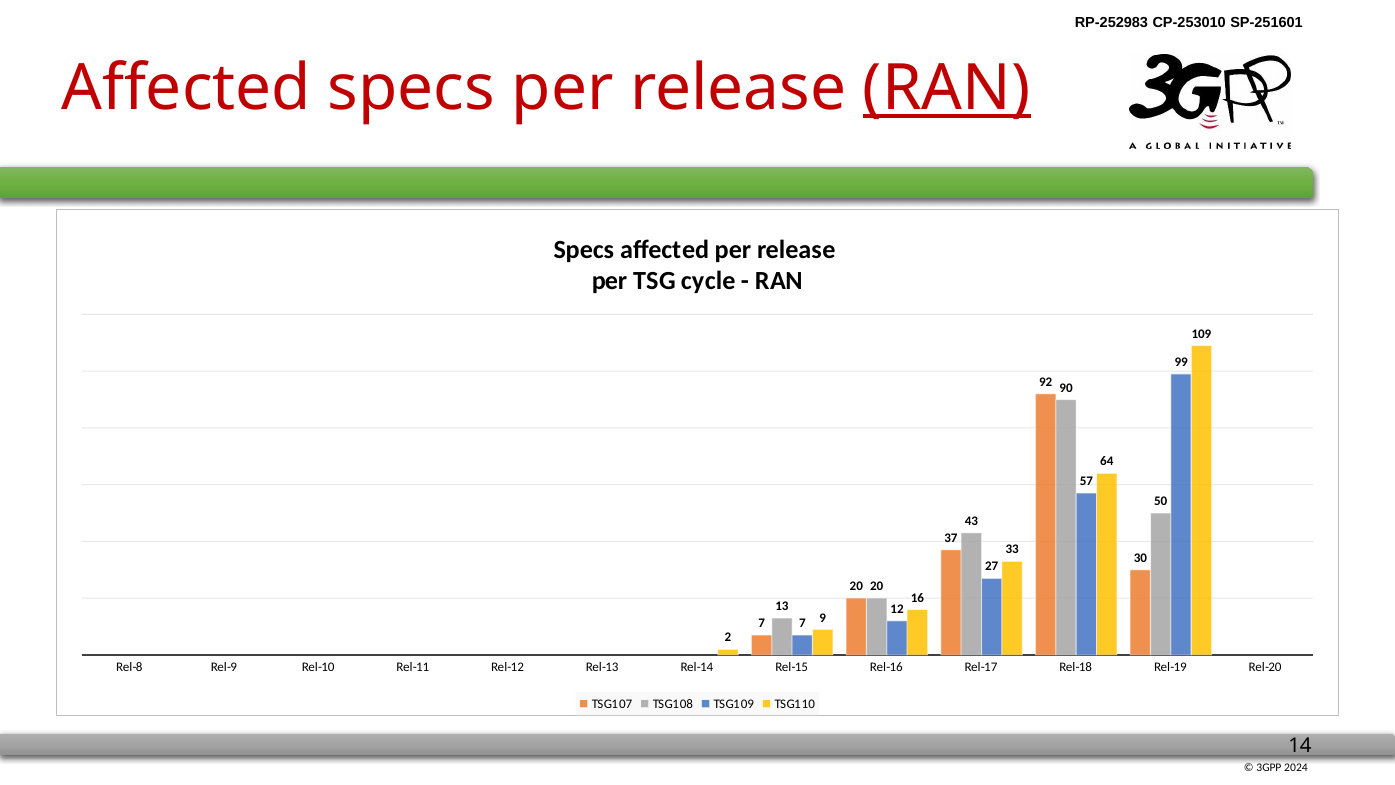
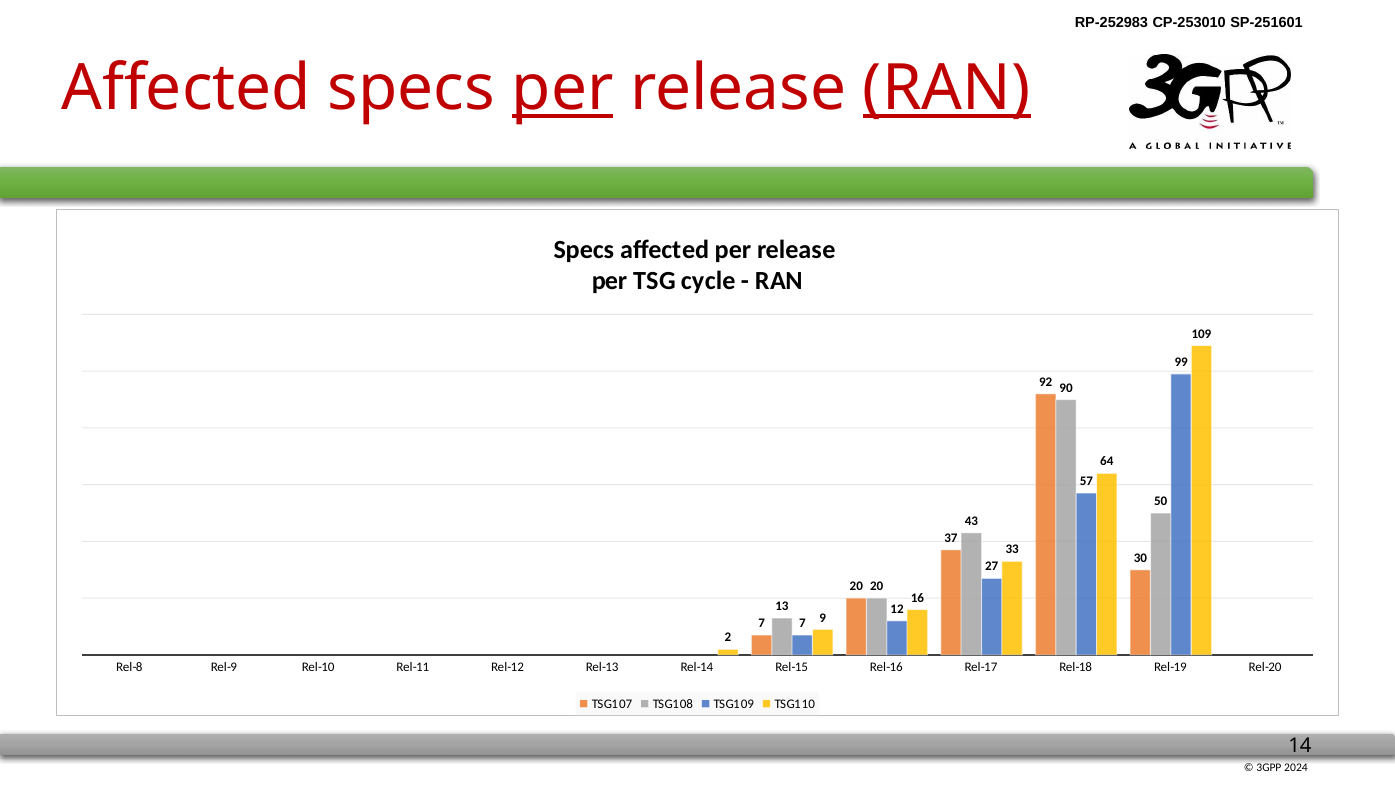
per at (563, 88) underline: none -> present
